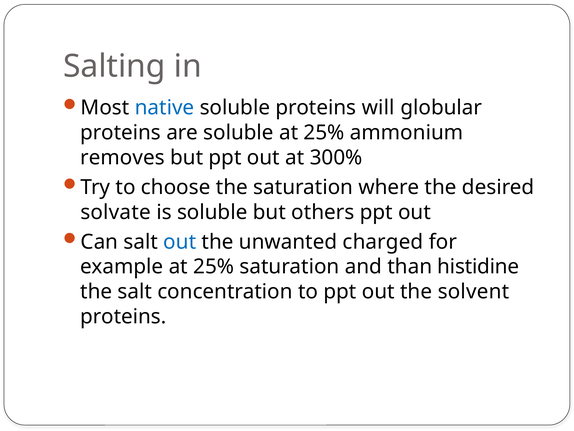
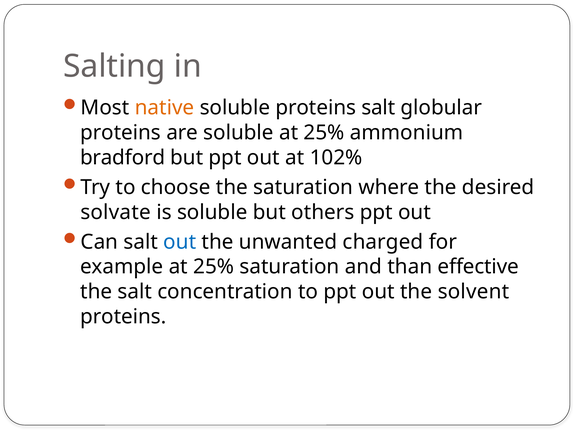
native colour: blue -> orange
proteins will: will -> salt
removes: removes -> bradford
300%: 300% -> 102%
histidine: histidine -> effective
